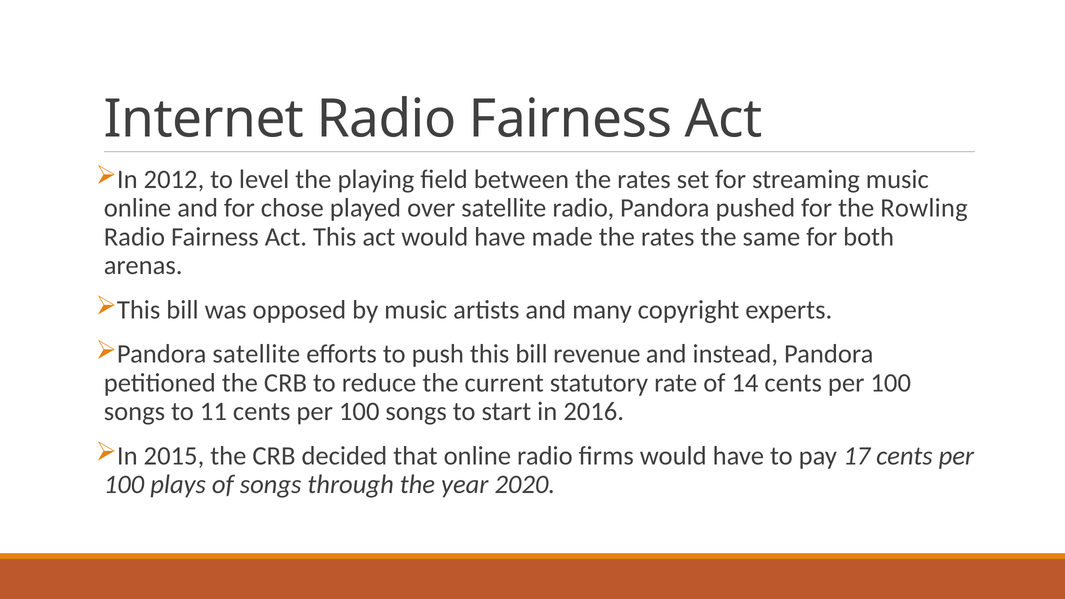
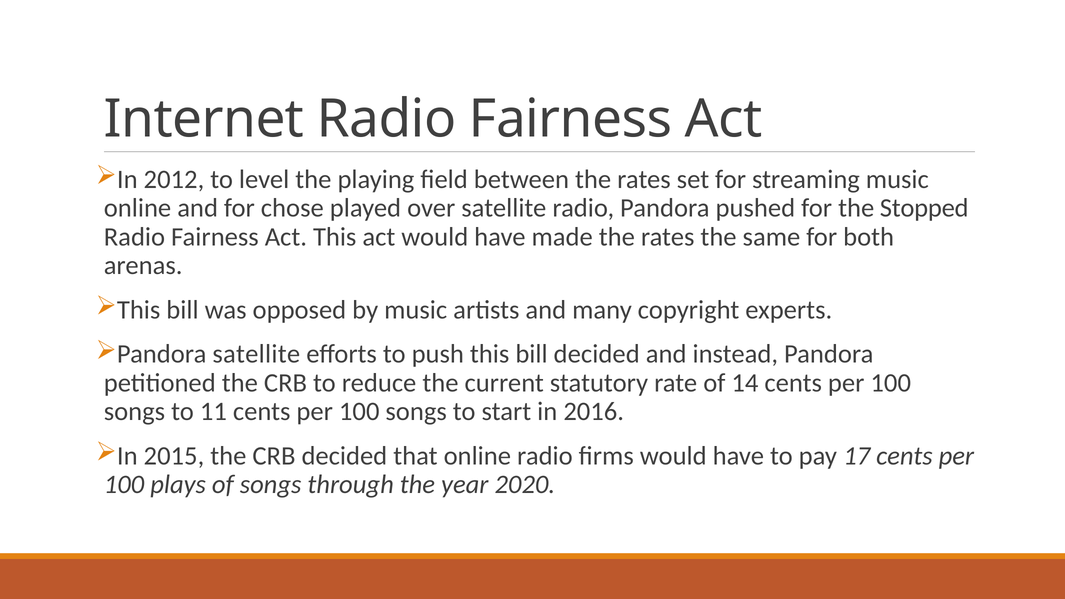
Rowling: Rowling -> Stopped
bill revenue: revenue -> decided
